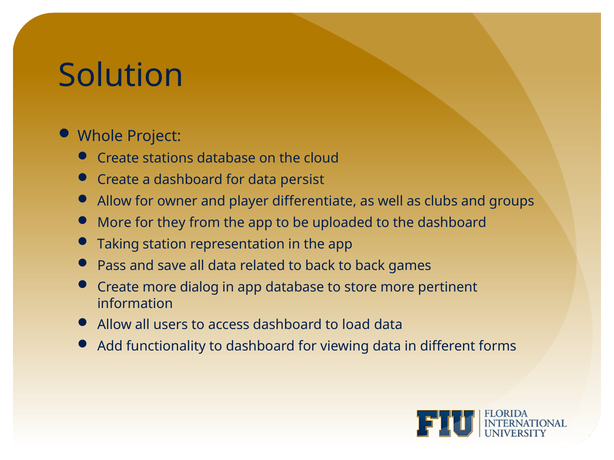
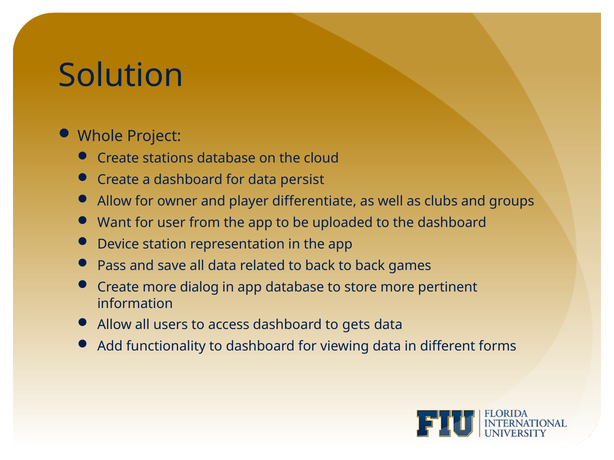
More at (114, 223): More -> Want
they: they -> user
Taking: Taking -> Device
load: load -> gets
